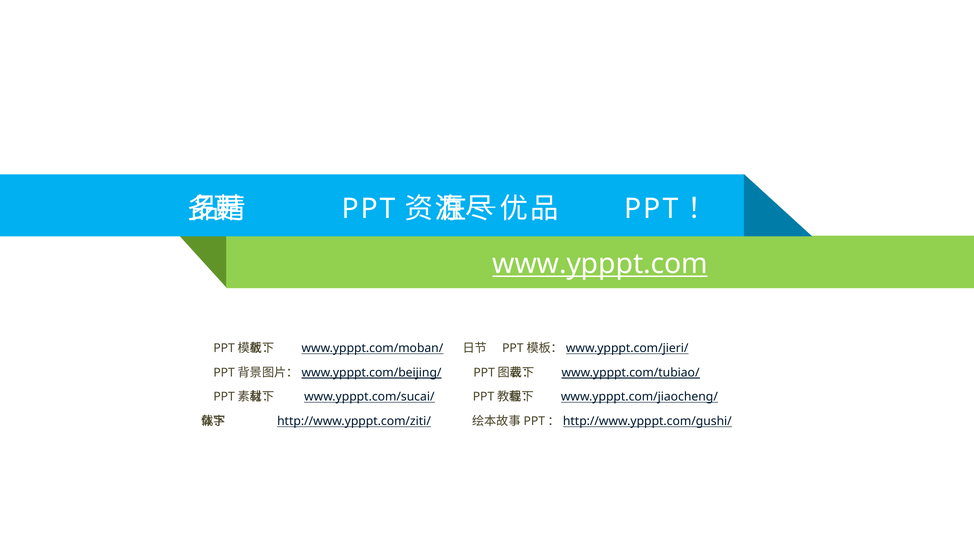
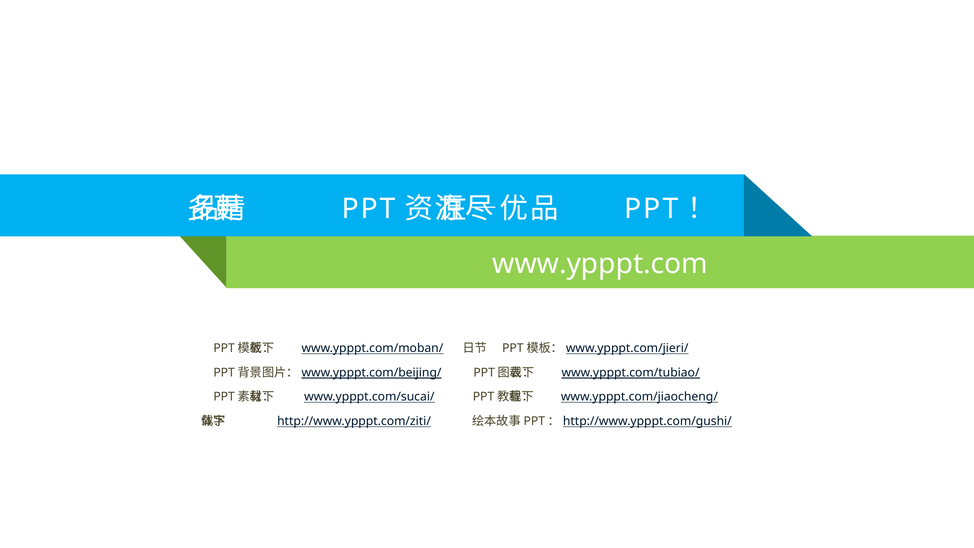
www.ypppt.com underline: present -> none
